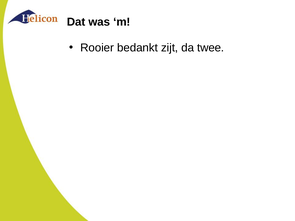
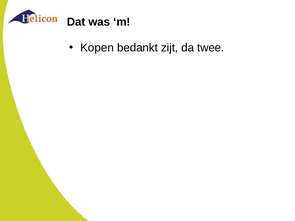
Rooier: Rooier -> Kopen
